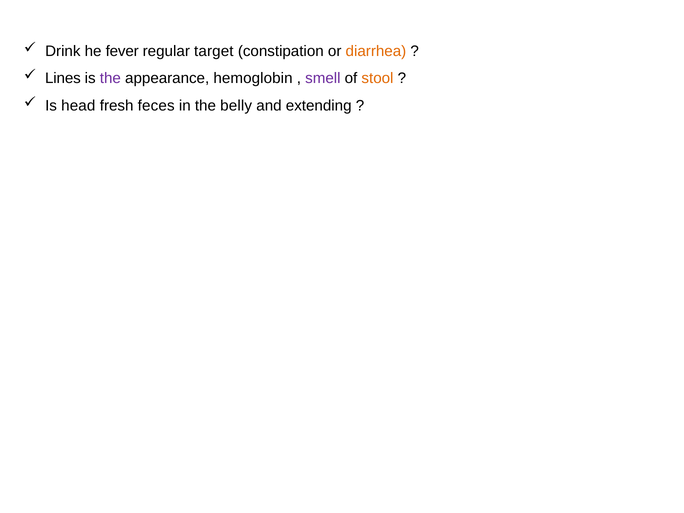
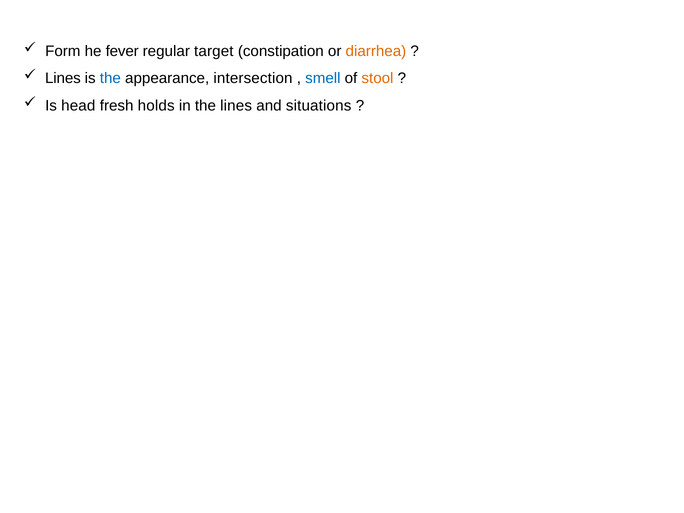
Drink: Drink -> Form
the at (110, 78) colour: purple -> blue
hemoglobin: hemoglobin -> intersection
smell colour: purple -> blue
feces: feces -> holds
the belly: belly -> lines
extending: extending -> situations
